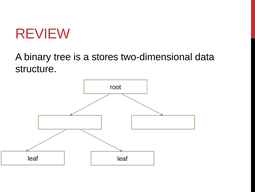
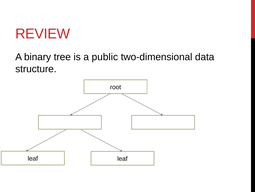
stores: stores -> public
